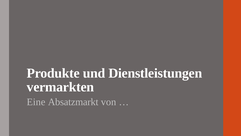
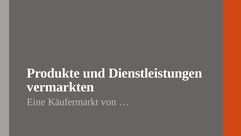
Absatzmarkt: Absatzmarkt -> Käufermarkt
